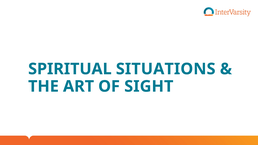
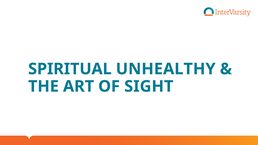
SITUATIONS: SITUATIONS -> UNHEALTHY
